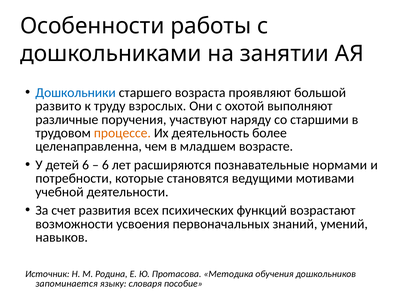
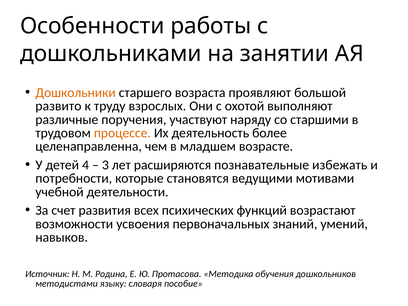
Дошкольники colour: blue -> orange
детей 6: 6 -> 4
6 at (105, 165): 6 -> 3
нормами: нормами -> избежать
запоминается: запоминается -> методистами
